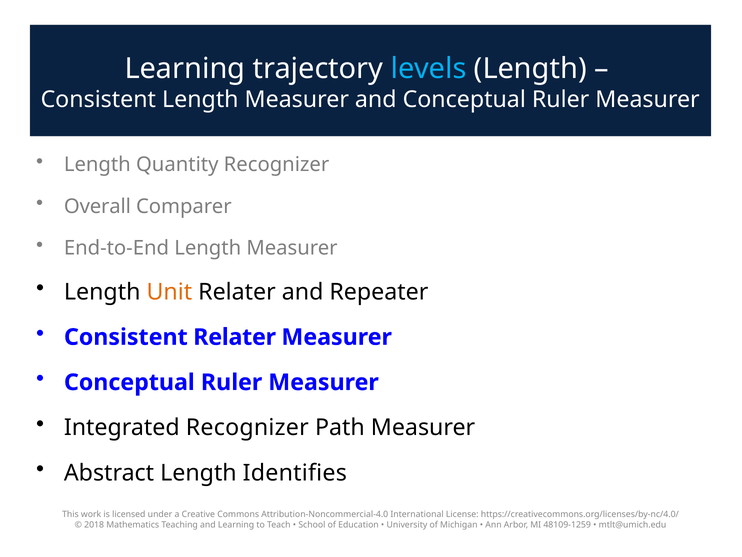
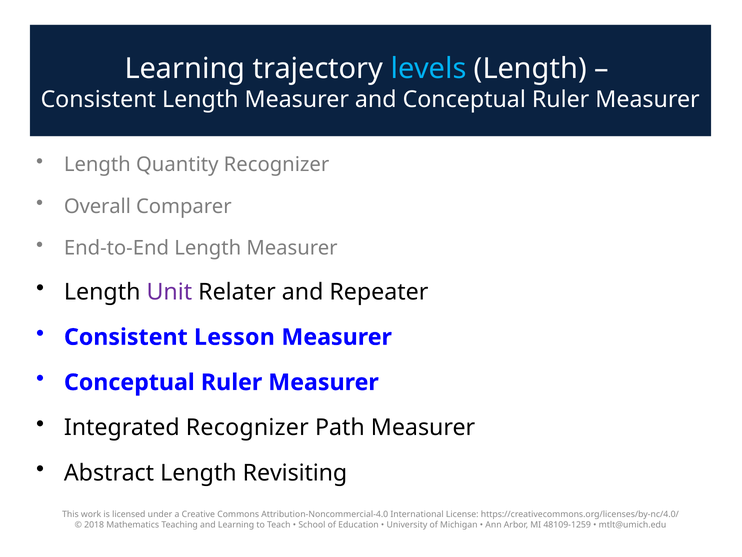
Unit colour: orange -> purple
Consistent Relater: Relater -> Lesson
Identifies: Identifies -> Revisiting
